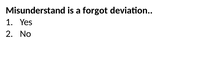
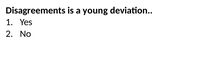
Misunderstand: Misunderstand -> Disagreements
forgot: forgot -> young
